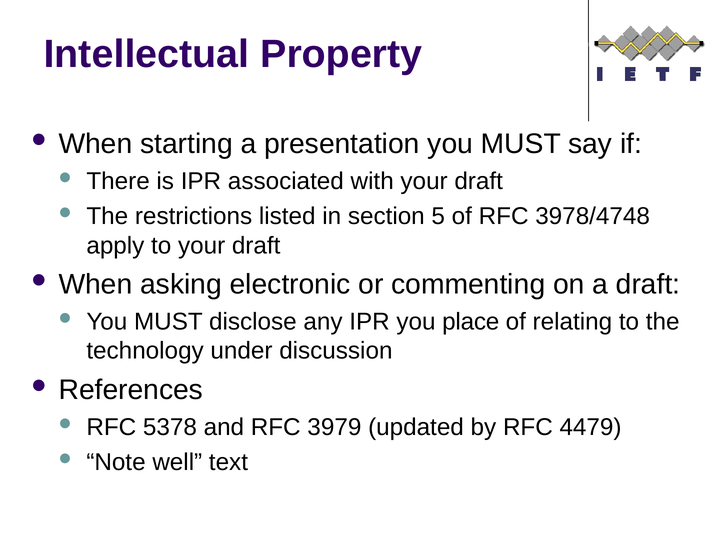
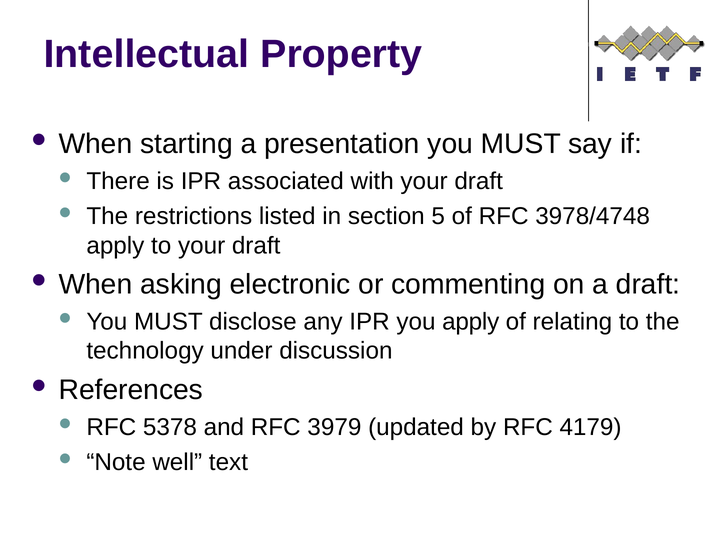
you place: place -> apply
4479: 4479 -> 4179
